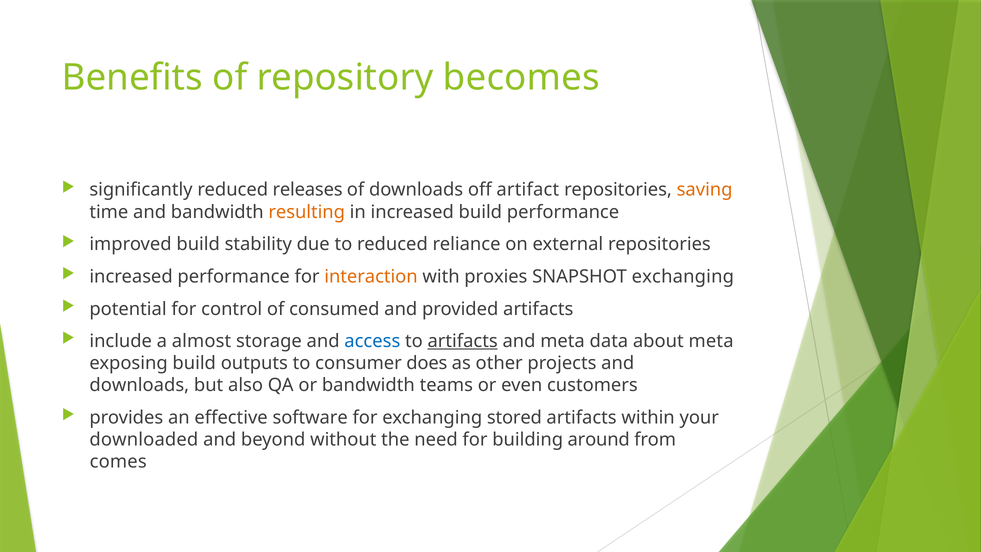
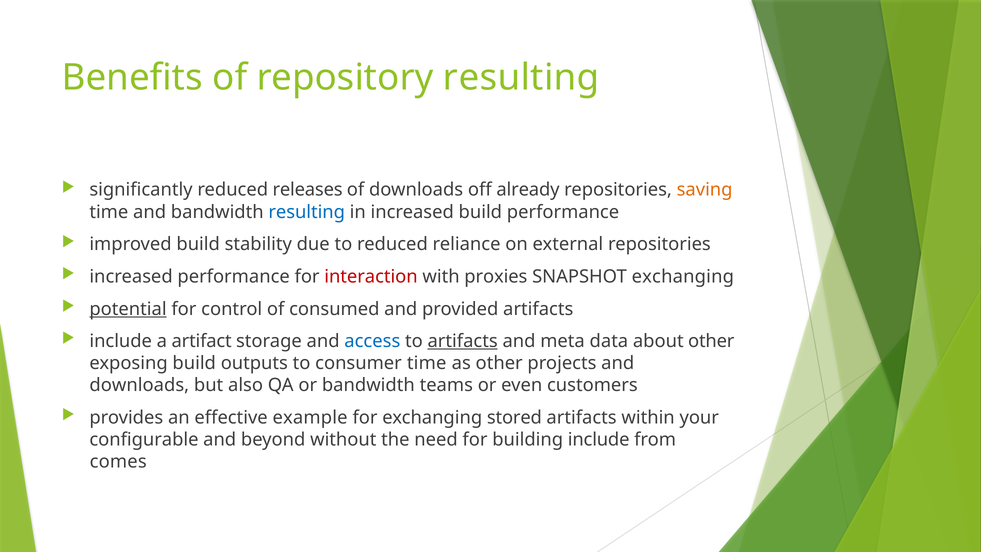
repository becomes: becomes -> resulting
artifact: artifact -> already
resulting at (307, 212) colour: orange -> blue
interaction colour: orange -> red
potential underline: none -> present
almost: almost -> artifact
about meta: meta -> other
consumer does: does -> time
software: software -> example
downloaded: downloaded -> configurable
building around: around -> include
